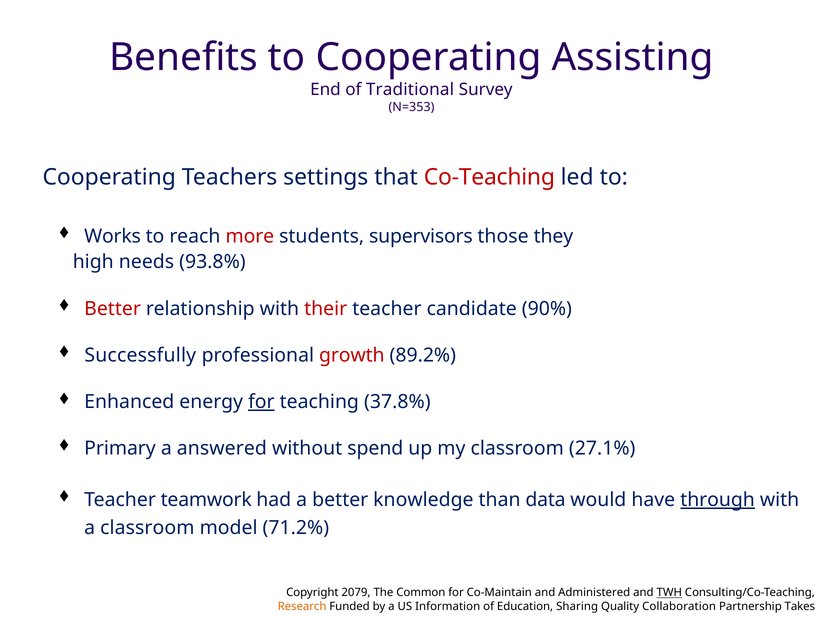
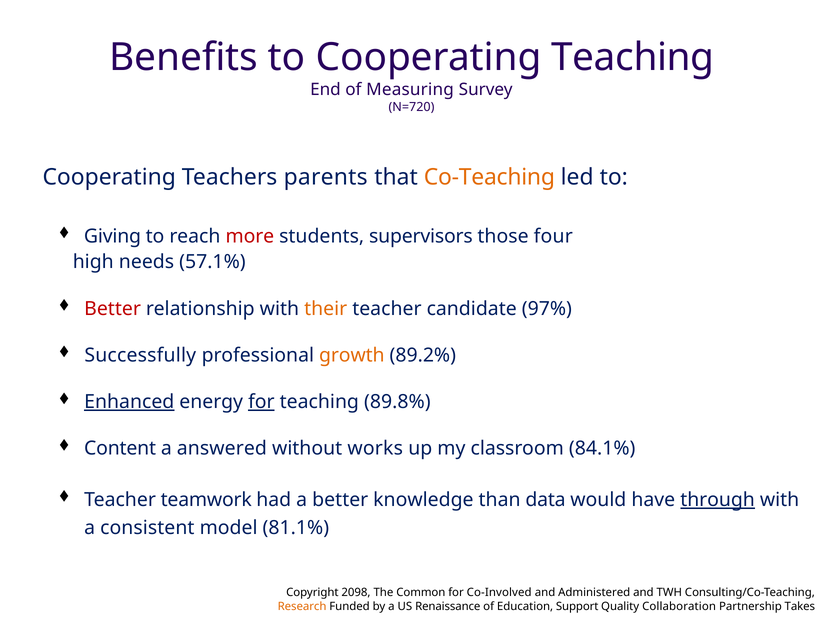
Cooperating Assisting: Assisting -> Teaching
Traditional: Traditional -> Measuring
N=353: N=353 -> N=720
settings: settings -> parents
Co-Teaching colour: red -> orange
Works: Works -> Giving
they: they -> four
93.8%: 93.8% -> 57.1%
their colour: red -> orange
90%: 90% -> 97%
growth colour: red -> orange
Enhanced underline: none -> present
37.8%: 37.8% -> 89.8%
Primary: Primary -> Content
spend: spend -> works
27.1%: 27.1% -> 84.1%
a classroom: classroom -> consistent
71.2%: 71.2% -> 81.1%
2079: 2079 -> 2098
Co-Maintain: Co-Maintain -> Co-Involved
TWH underline: present -> none
Information: Information -> Renaissance
Sharing: Sharing -> Support
